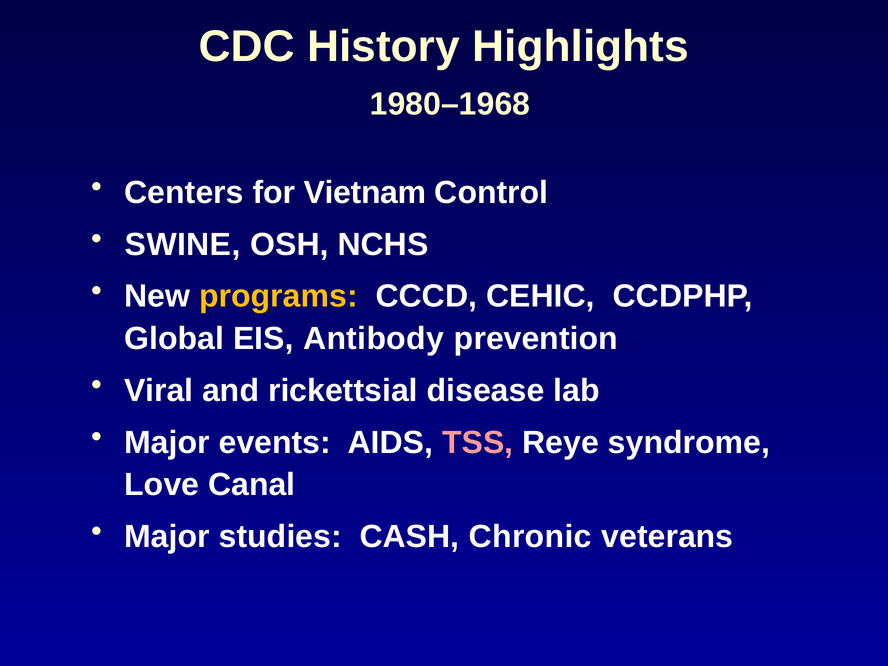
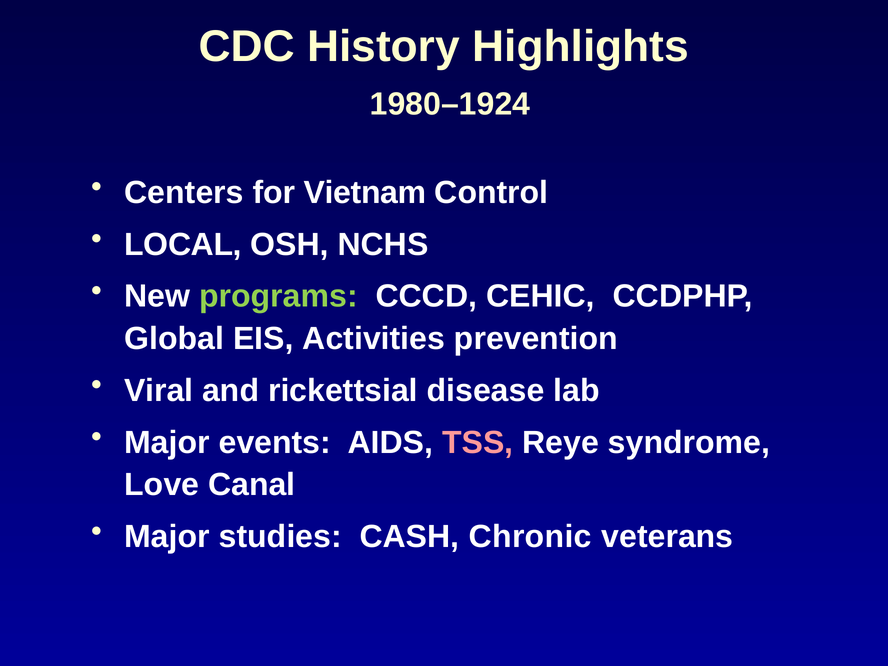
1980–1968: 1980–1968 -> 1980–1924
SWINE: SWINE -> LOCAL
programs colour: yellow -> light green
Antibody: Antibody -> Activities
